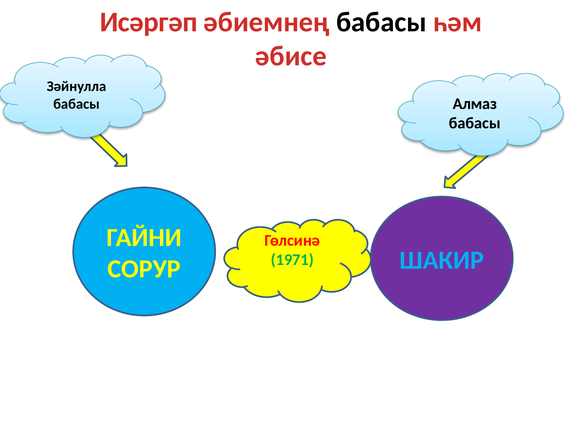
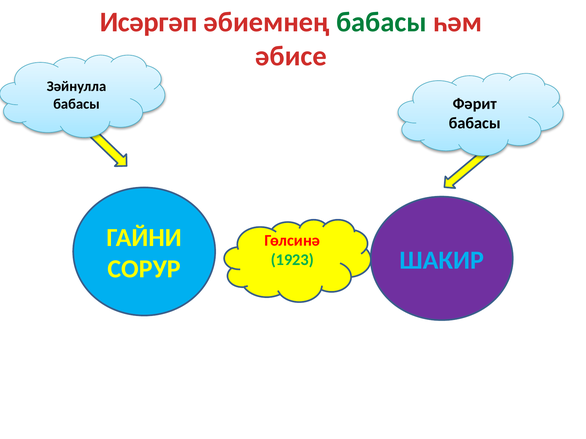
бабасы at (381, 22) colour: black -> green
Алмаз: Алмаз -> Фәрит
1971: 1971 -> 1923
